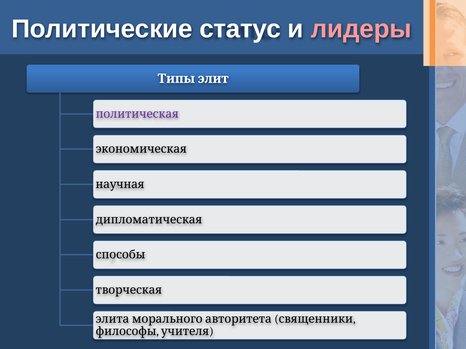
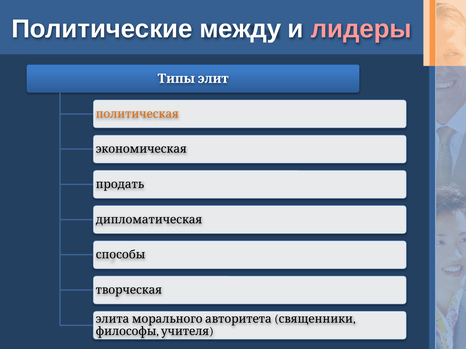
статус: статус -> между
политическая colour: purple -> orange
научная: научная -> продать
